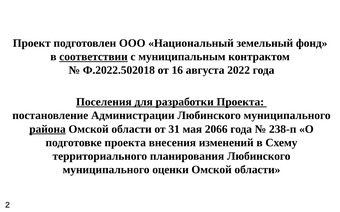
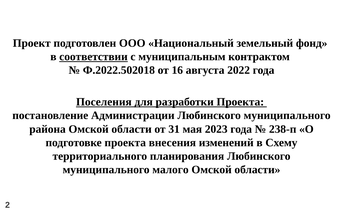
района underline: present -> none
2066: 2066 -> 2023
оценки: оценки -> малого
